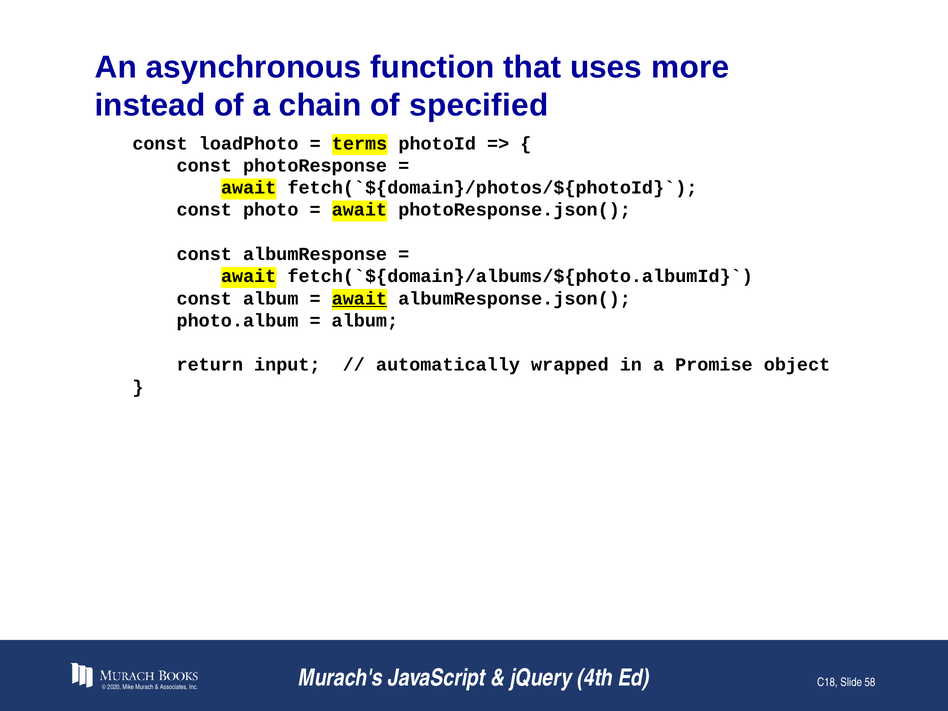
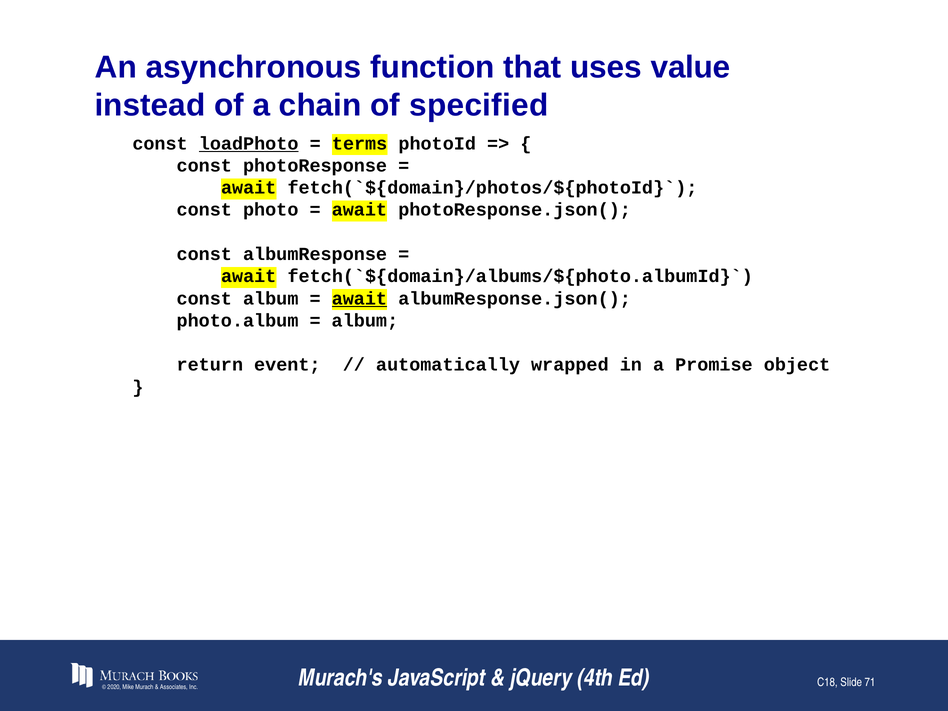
more: more -> value
loadPhoto underline: none -> present
input: input -> event
58: 58 -> 71
